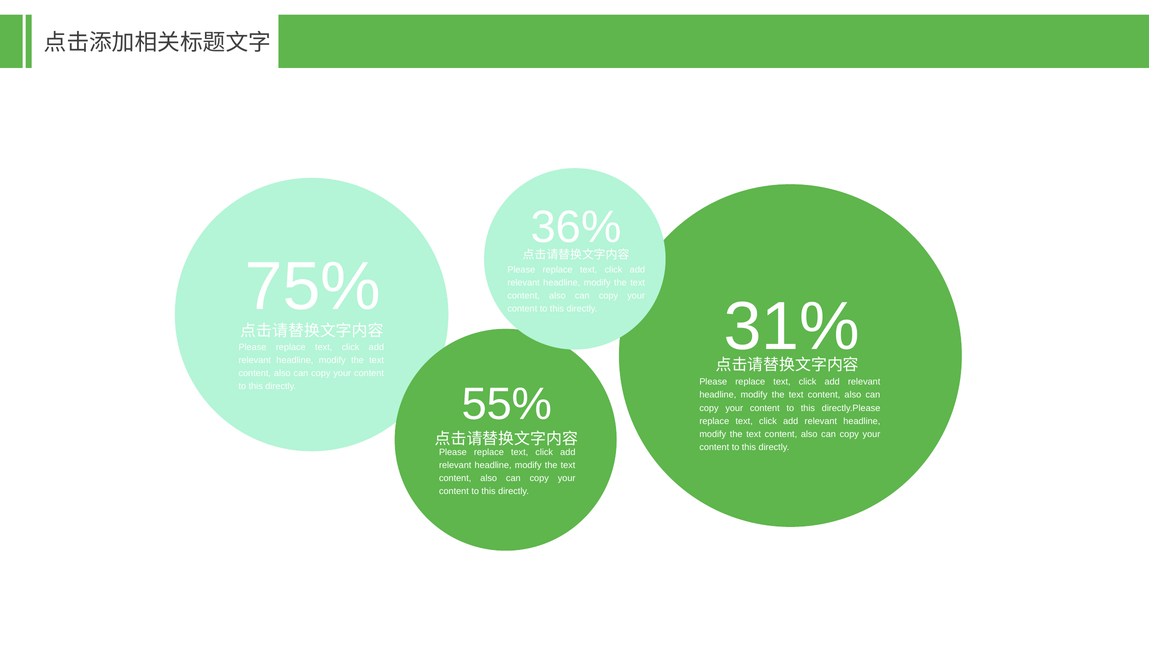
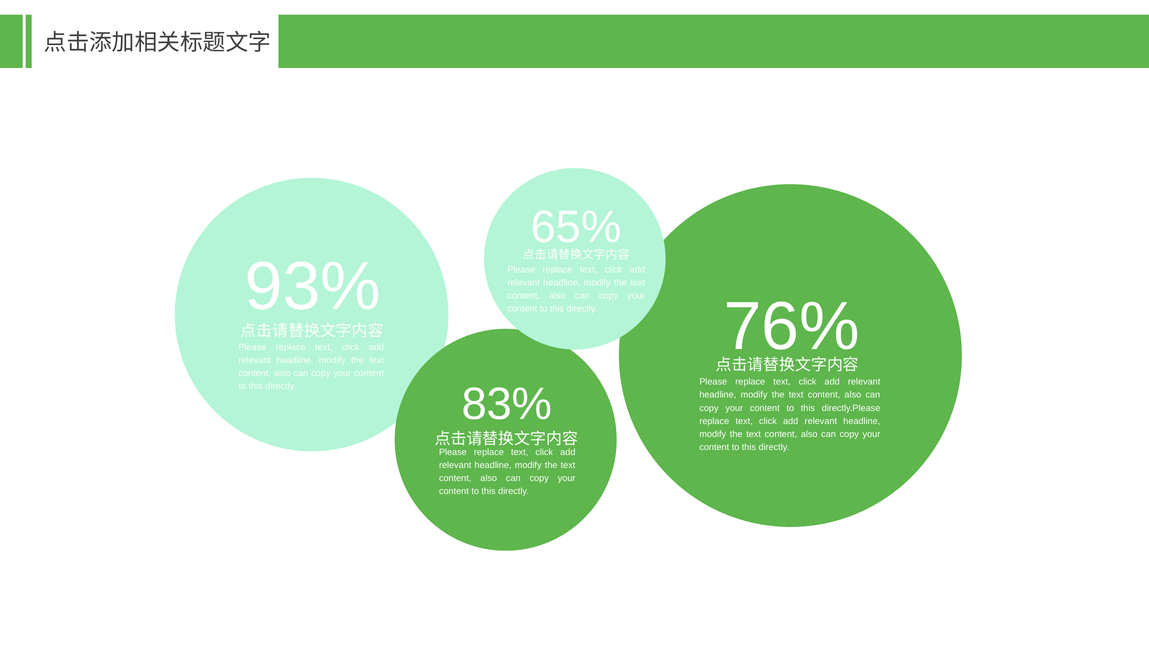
36%: 36% -> 65%
75%: 75% -> 93%
31%: 31% -> 76%
55%: 55% -> 83%
